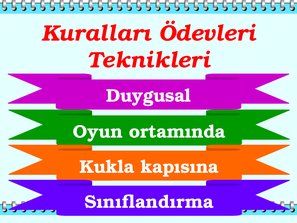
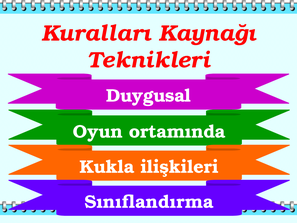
Ödevleri: Ödevleri -> Kaynağı
kapısına: kapısına -> ilişkileri
